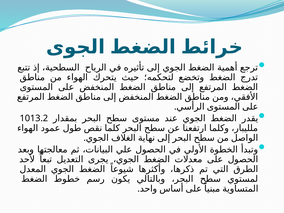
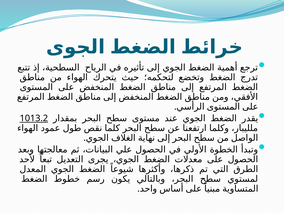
1013.2 underline: none -> present
